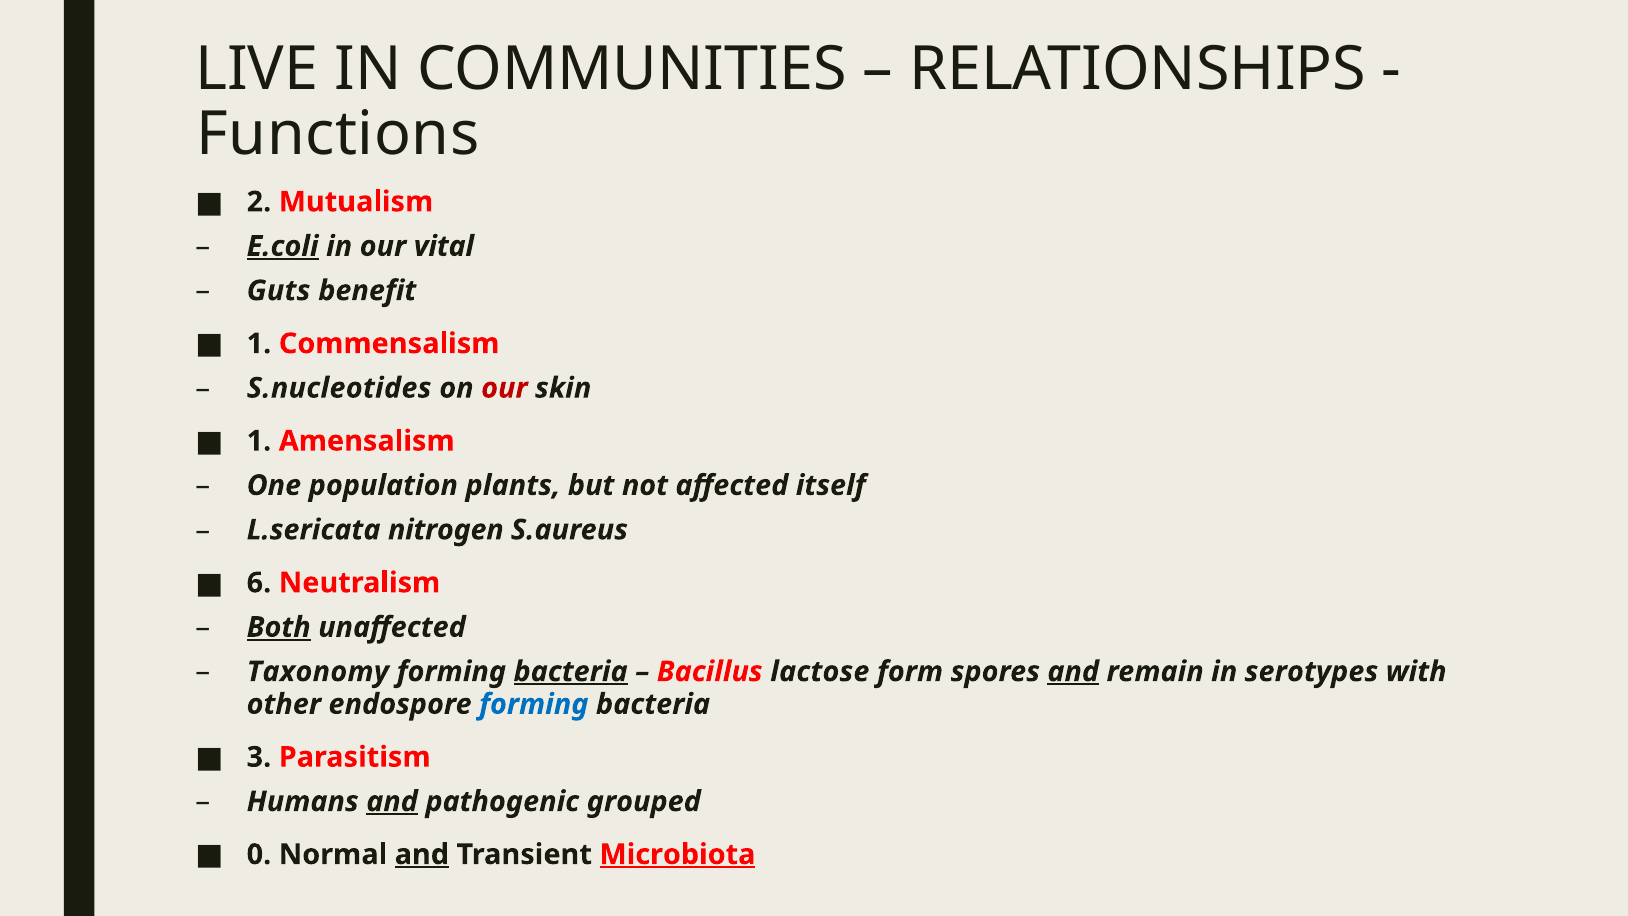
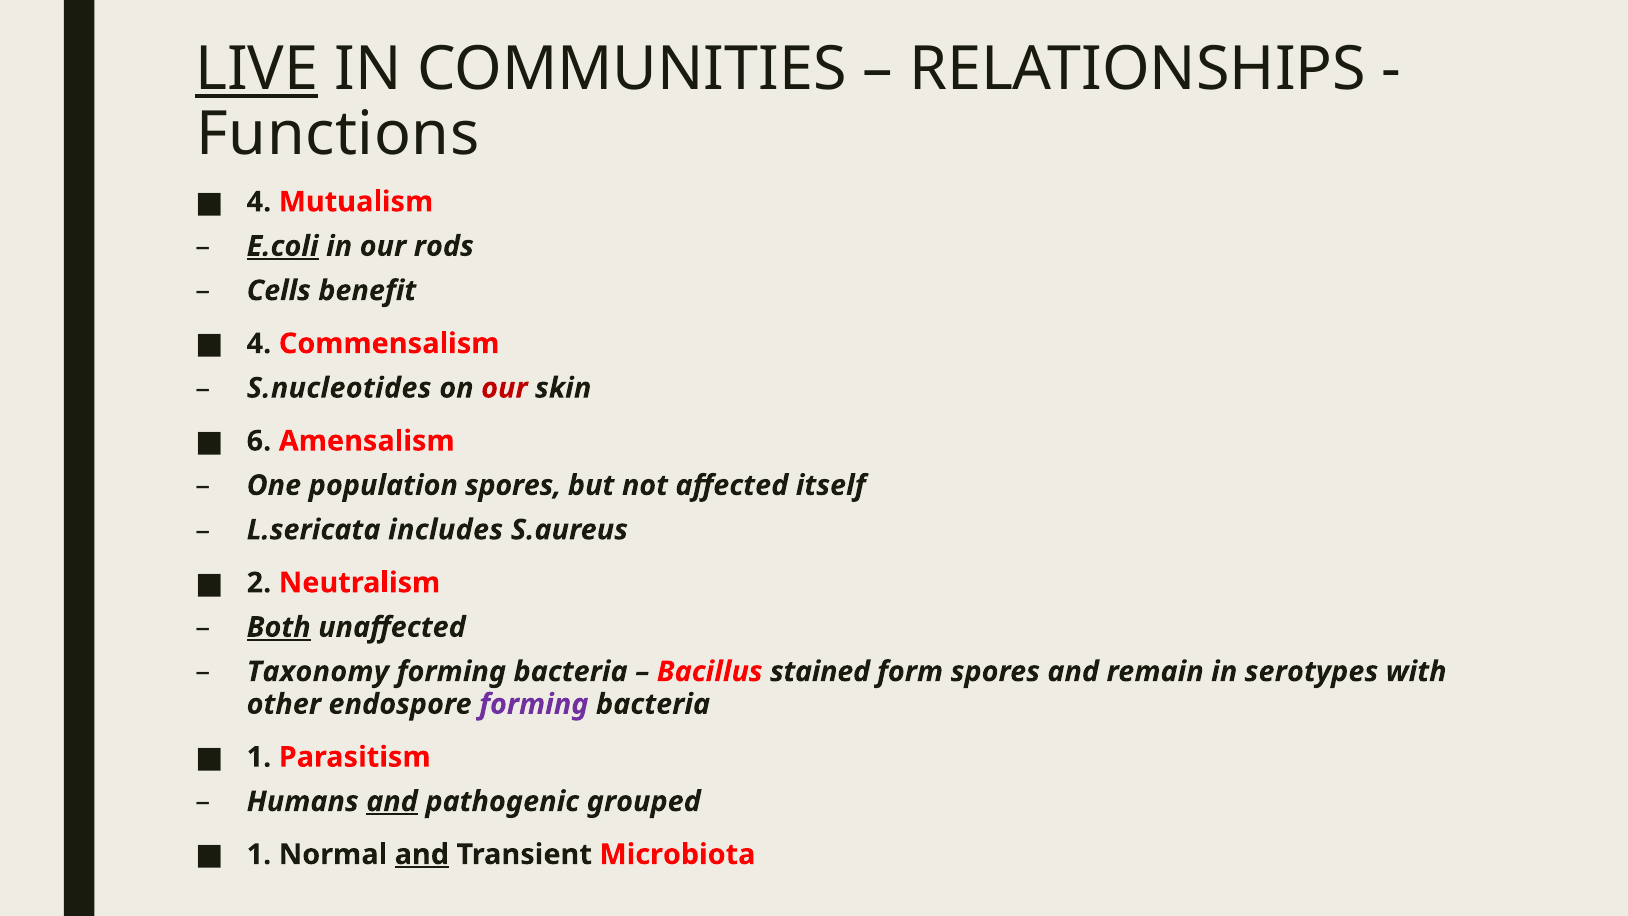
LIVE underline: none -> present
2 at (259, 202): 2 -> 4
vital: vital -> rods
Guts: Guts -> Cells
1 at (259, 344): 1 -> 4
1 at (259, 441): 1 -> 6
population plants: plants -> spores
nitrogen: nitrogen -> includes
6: 6 -> 2
bacteria at (571, 671) underline: present -> none
lactose: lactose -> stained
and at (1073, 671) underline: present -> none
forming at (534, 704) colour: blue -> purple
3 at (259, 757): 3 -> 1
0 at (259, 854): 0 -> 1
Microbiota underline: present -> none
